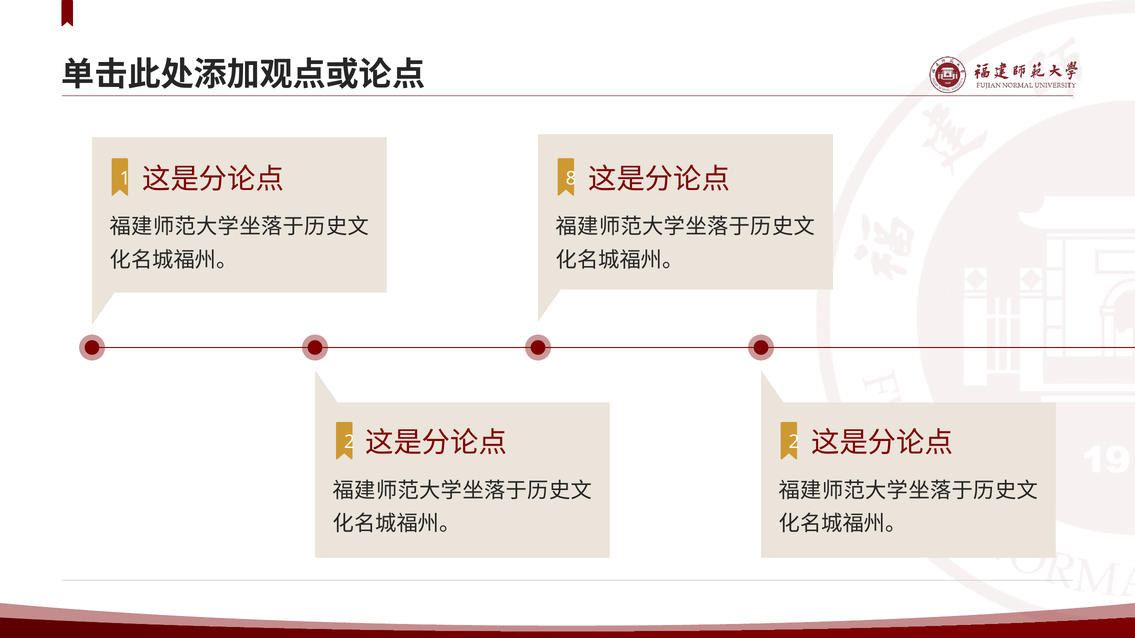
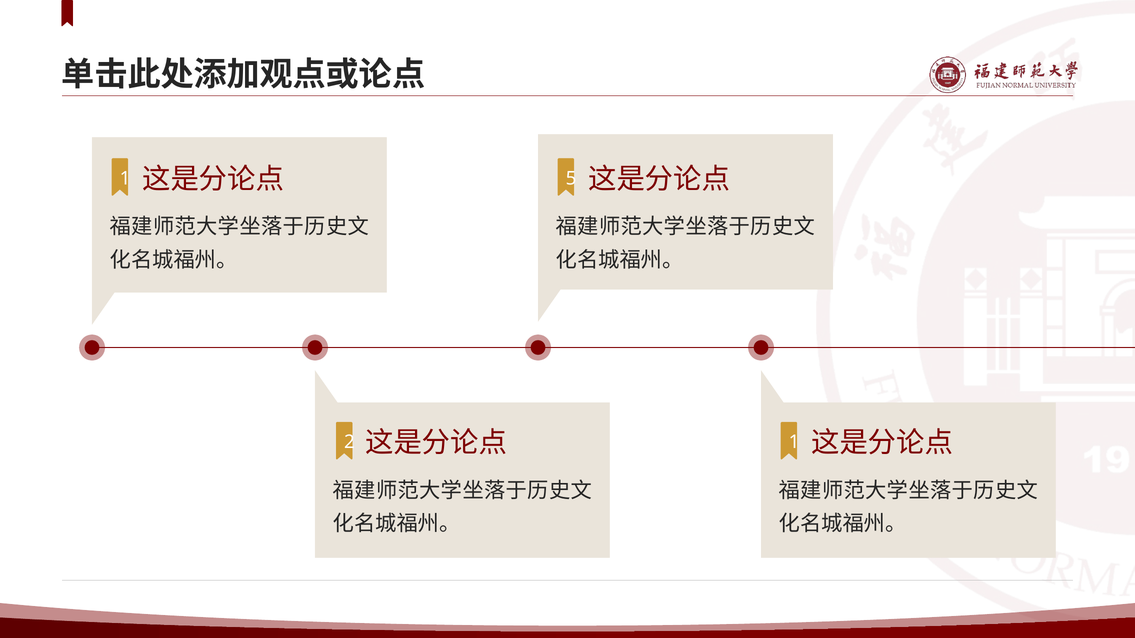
8: 8 -> 5
2 at (794, 442): 2 -> 1
